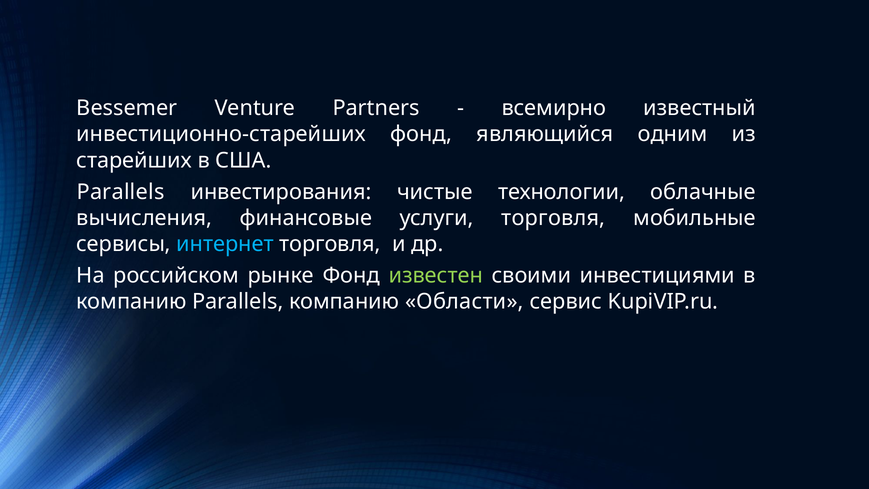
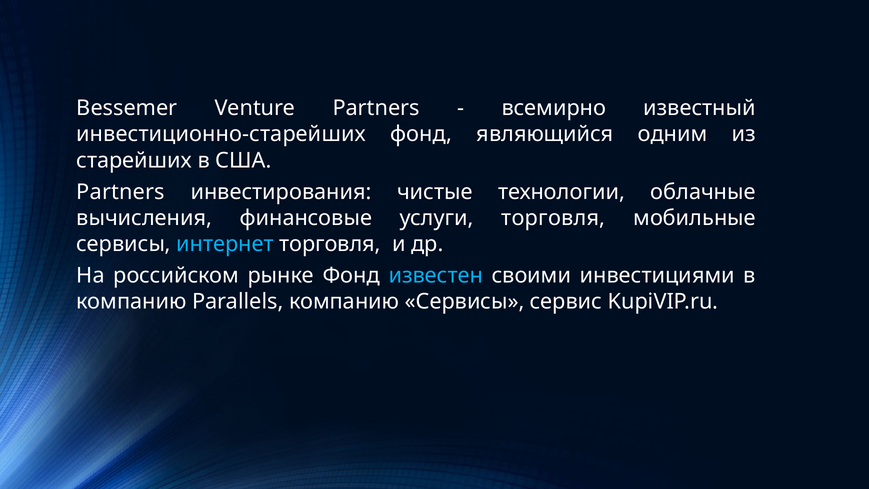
Parallels at (121, 192): Parallels -> Partners
известен colour: light green -> light blue
компанию Области: Области -> Сервисы
